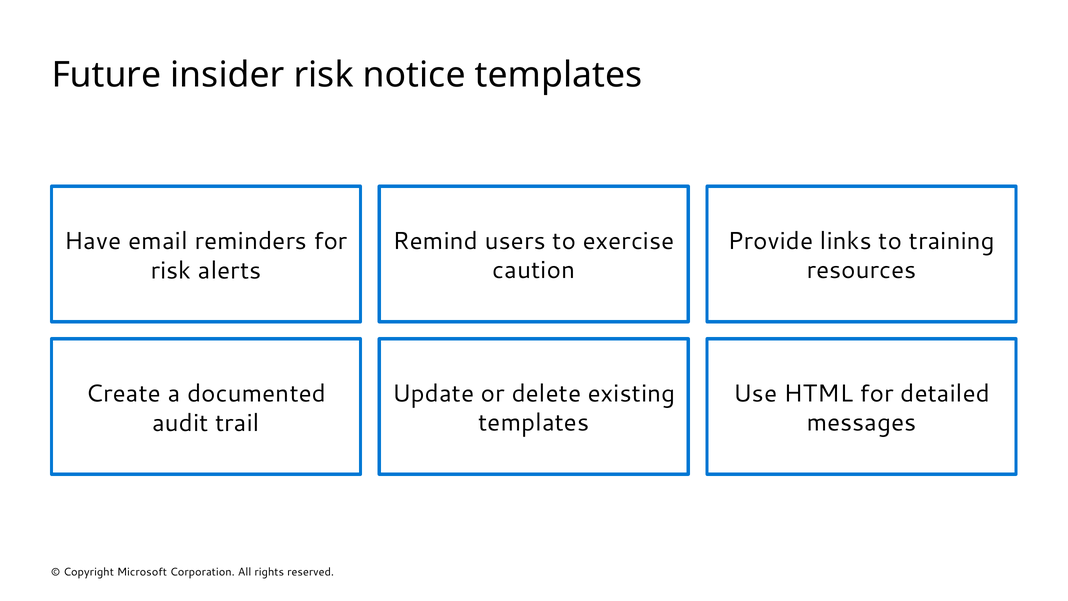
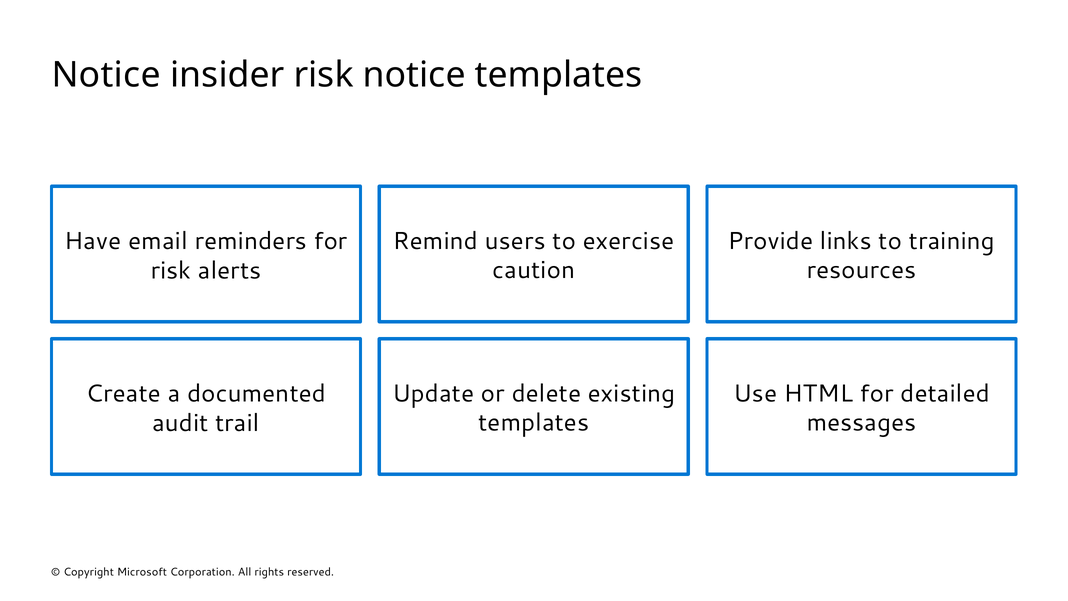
Future at (106, 75): Future -> Notice
